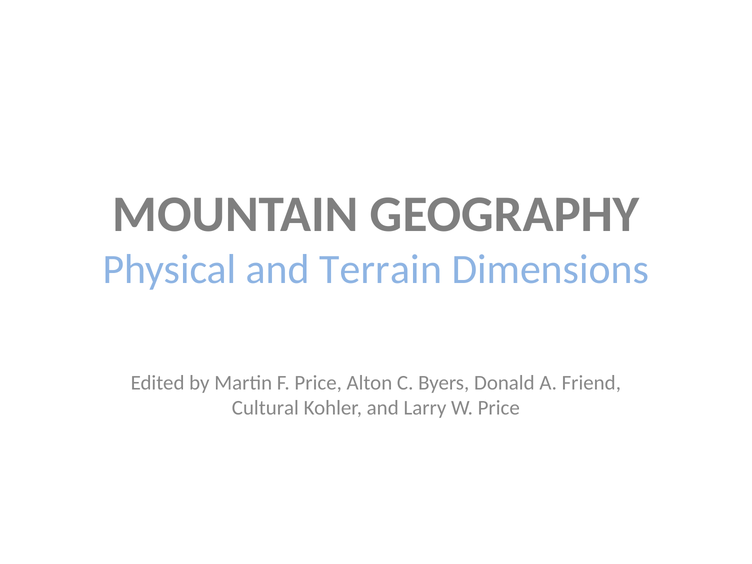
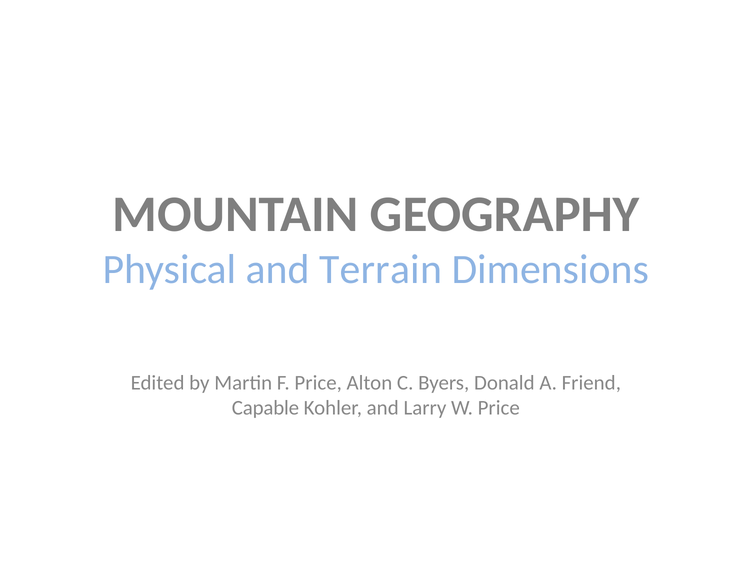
Cultural: Cultural -> Capable
